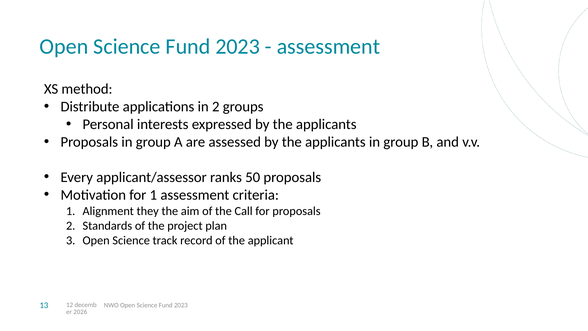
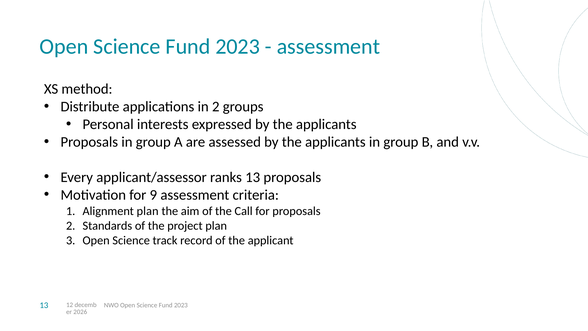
ranks 50: 50 -> 13
for 1: 1 -> 9
Alignment they: they -> plan
